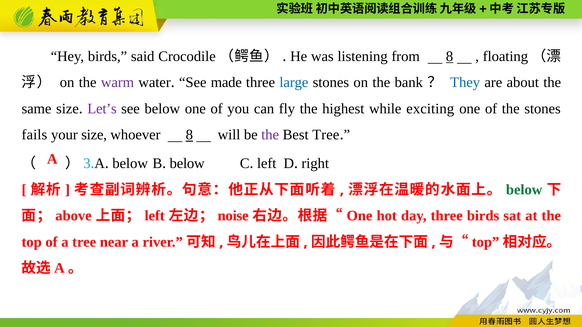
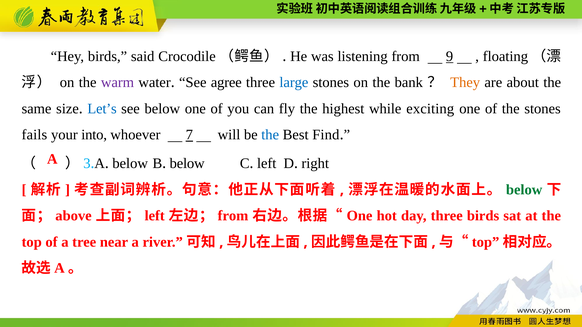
from 8: 8 -> 9
made: made -> agree
They colour: blue -> orange
Let’s colour: purple -> blue
your size: size -> into
whoever 8: 8 -> 7
the at (270, 135) colour: purple -> blue
Best Tree: Tree -> Find
noise at (233, 216): noise -> from
